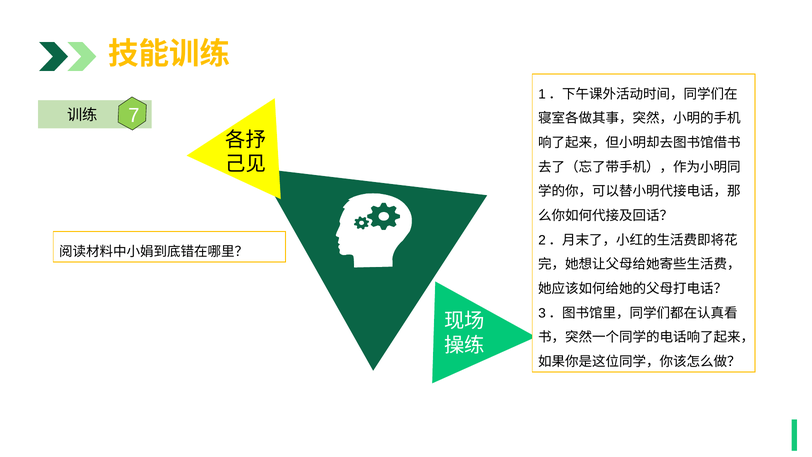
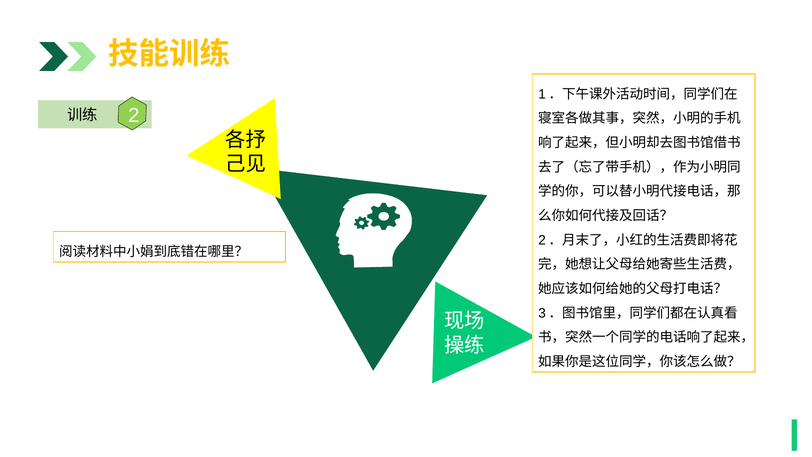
7: 7 -> 2
